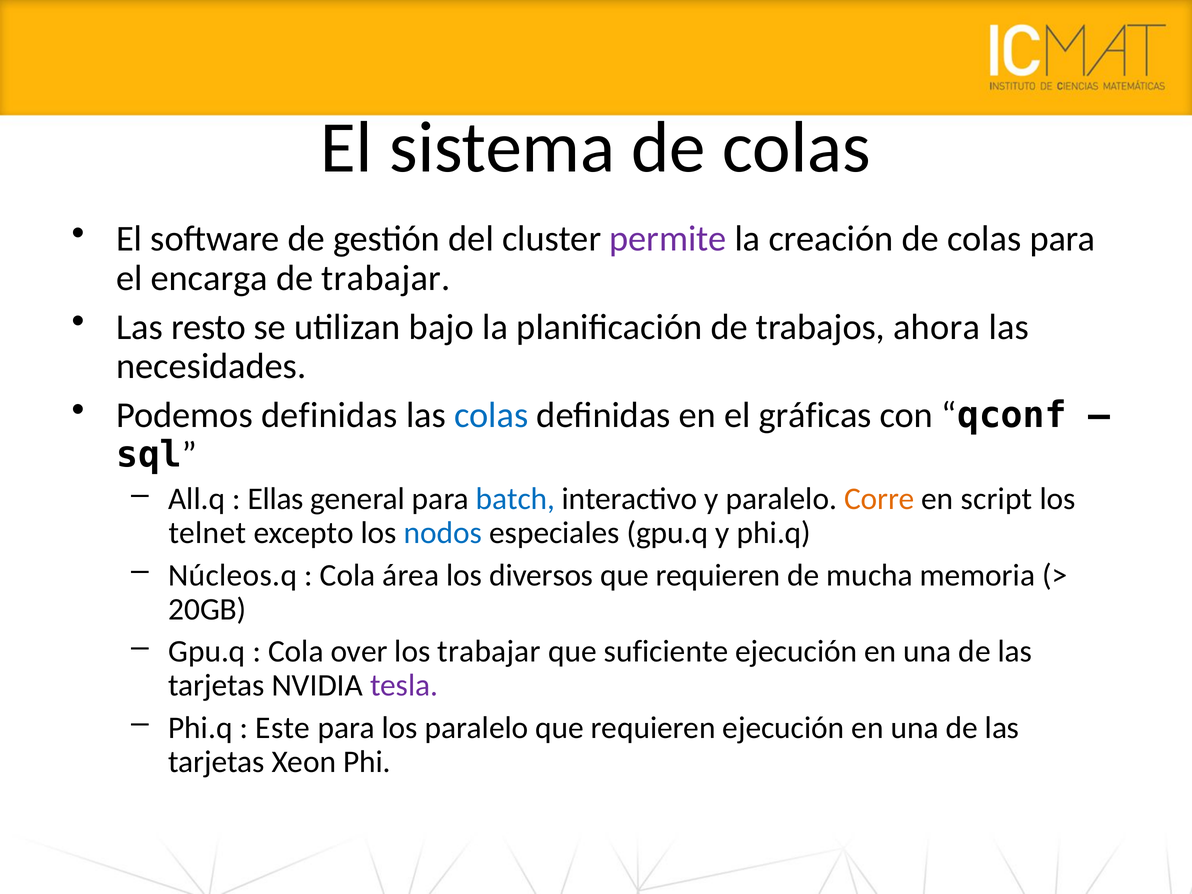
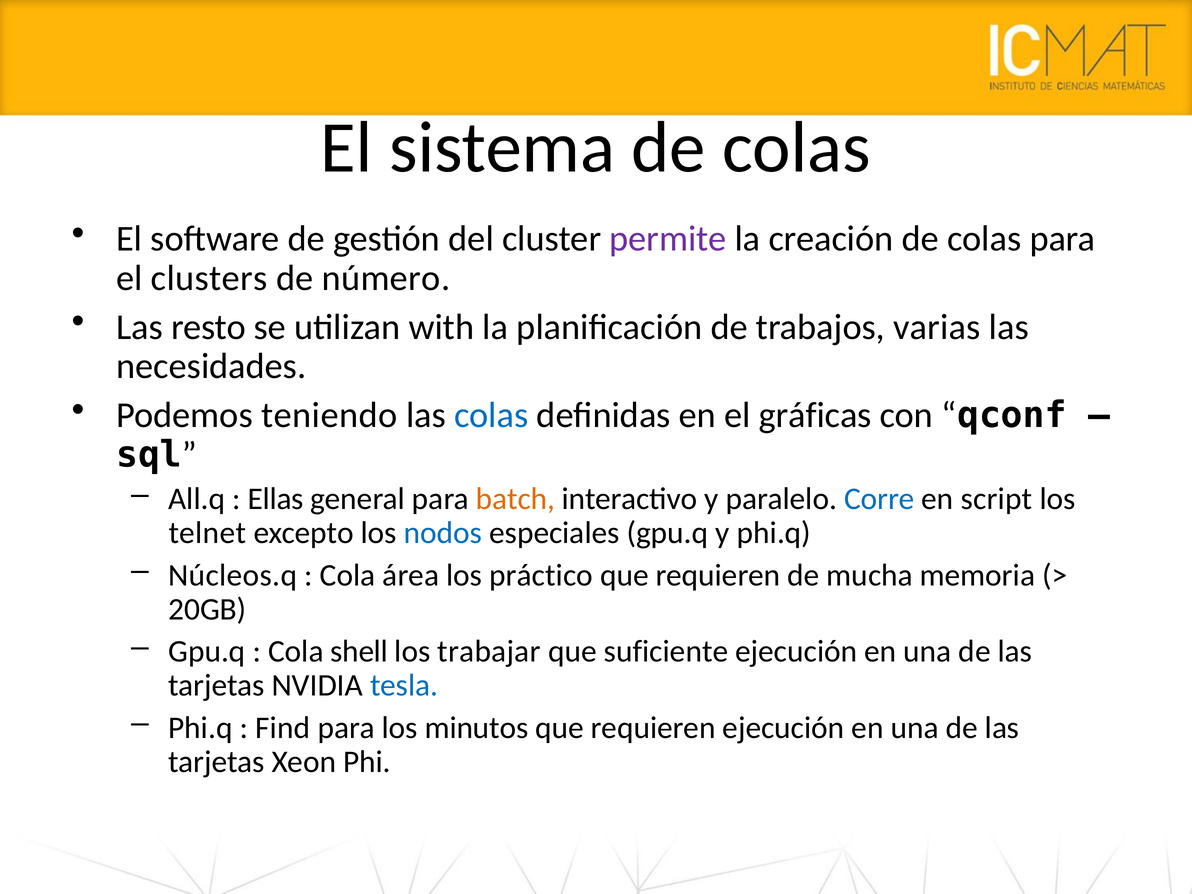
encarga: encarga -> clusters
de trabajar: trabajar -> número
bajo: bajo -> with
ahora: ahora -> varias
Podemos definidas: definidas -> teniendo
batch colour: blue -> orange
Corre colour: orange -> blue
diversos: diversos -> práctico
over: over -> shell
tesla colour: purple -> blue
Este: Este -> Find
los paralelo: paralelo -> minutos
